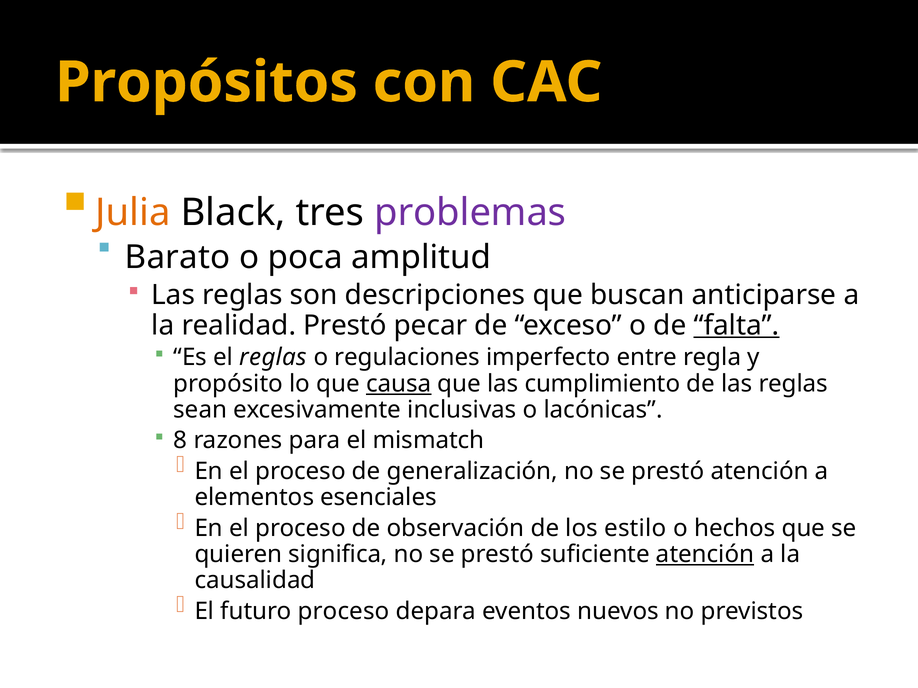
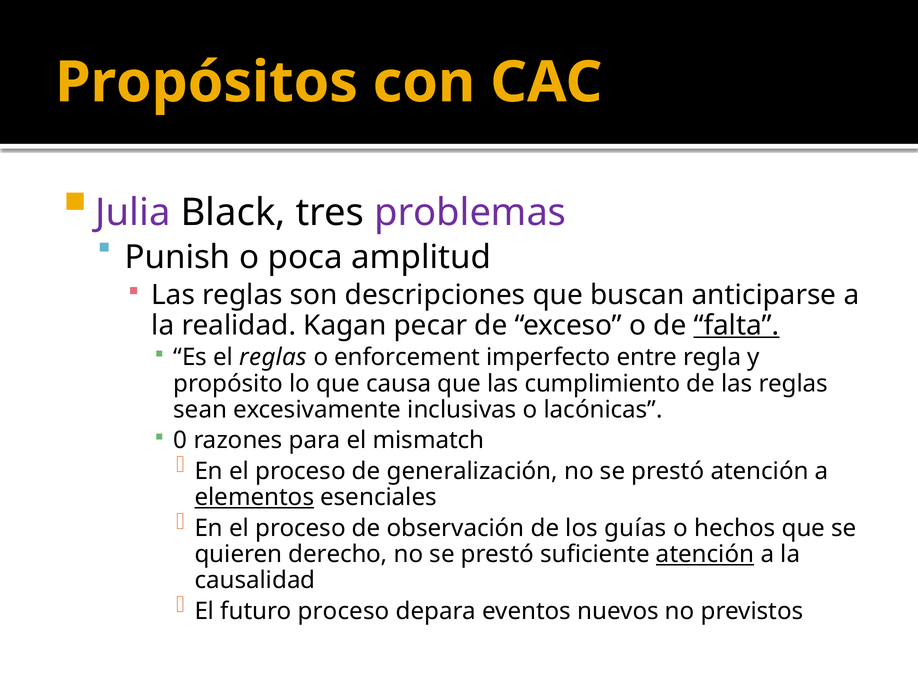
Julia colour: orange -> purple
Barato: Barato -> Punish
realidad Prestó: Prestó -> Kagan
regulaciones: regulaciones -> enforcement
causa underline: present -> none
8: 8 -> 0
elementos underline: none -> present
estilo: estilo -> guías
significa: significa -> derecho
